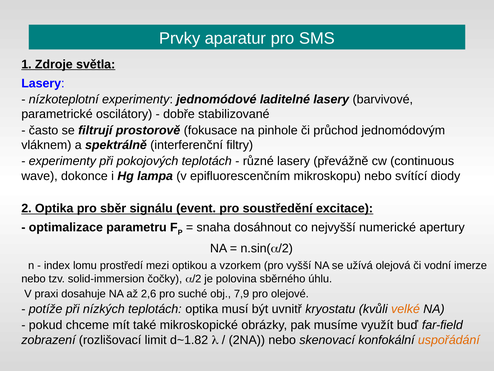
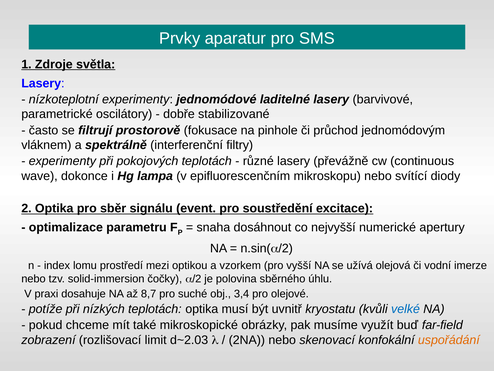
2,6: 2,6 -> 8,7
7,9: 7,9 -> 3,4
velké colour: orange -> blue
d~1.82: d~1.82 -> d~2.03
